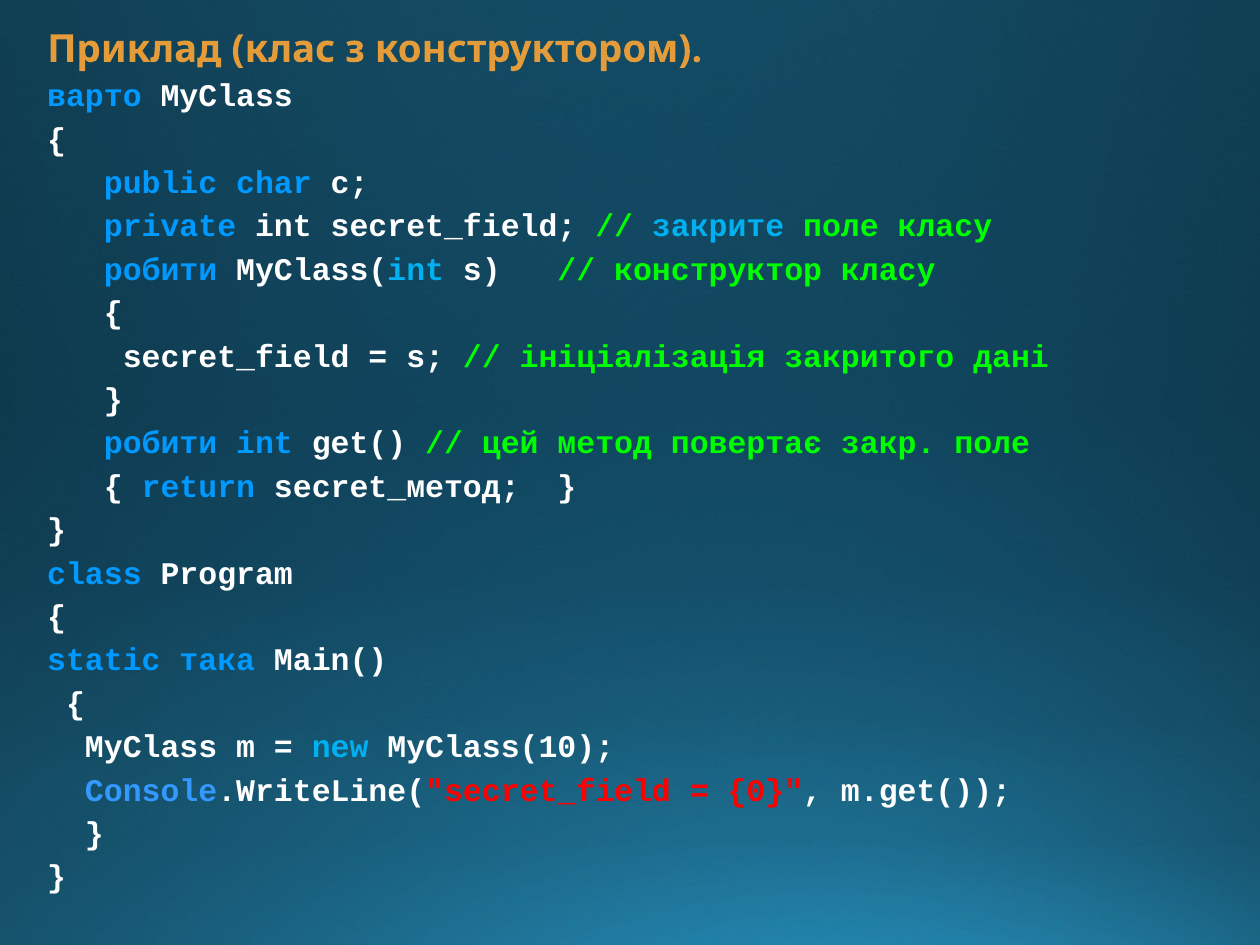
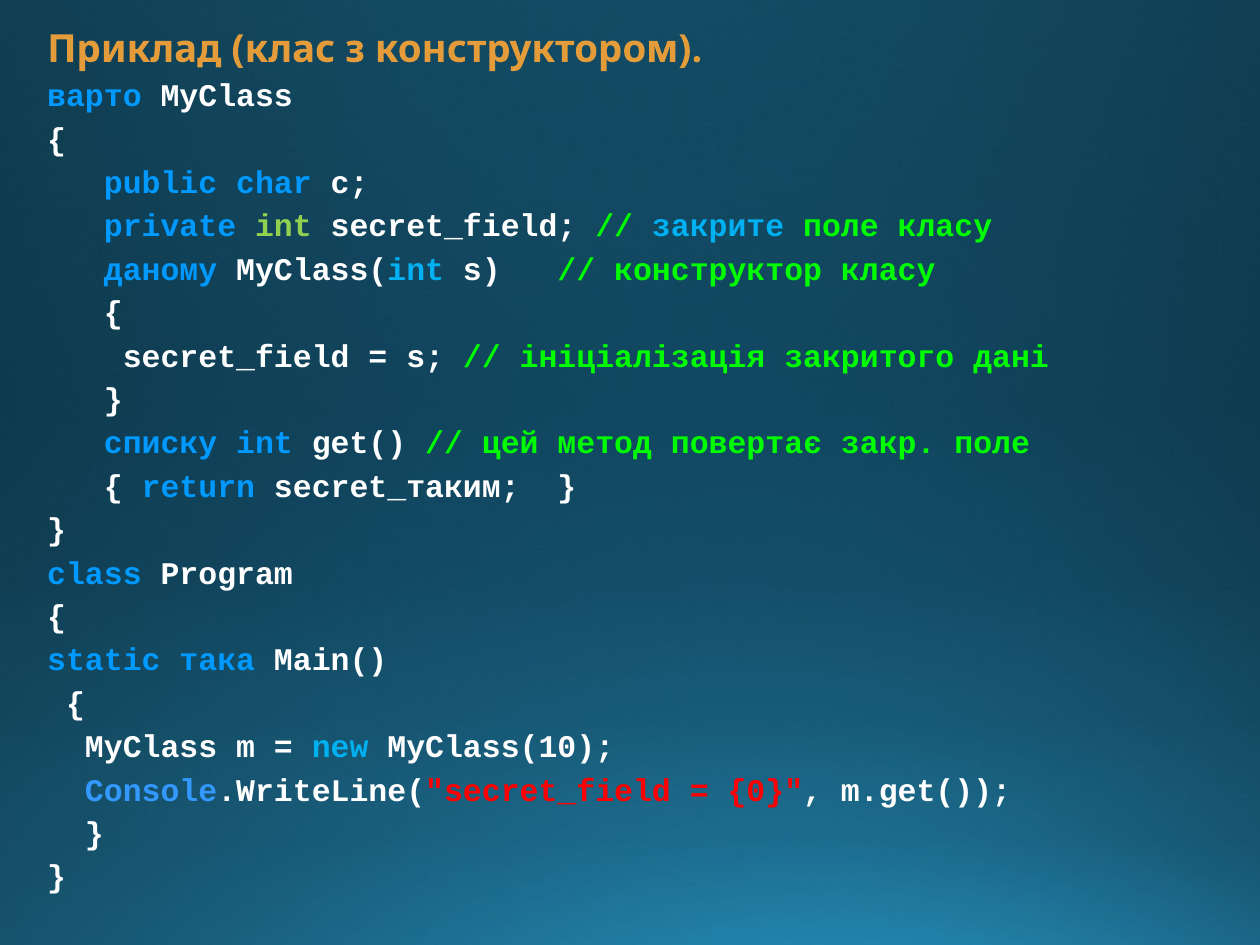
int at (283, 226) colour: white -> light green
робити at (161, 270): робити -> даному
робити at (161, 444): робити -> списку
secret_метод: secret_метод -> secret_таким
